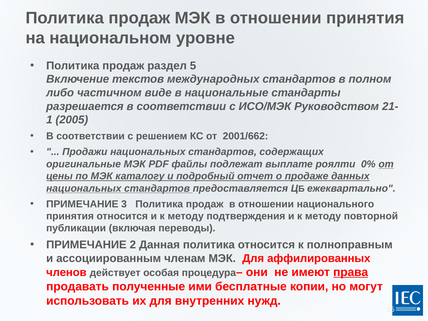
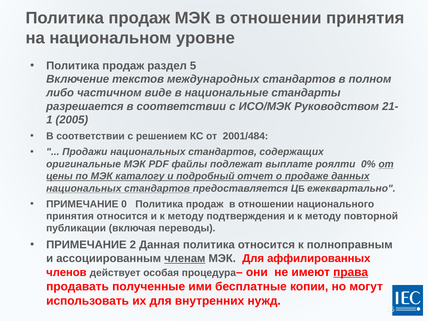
2001/662: 2001/662 -> 2001/484
3: 3 -> 0
членам underline: none -> present
